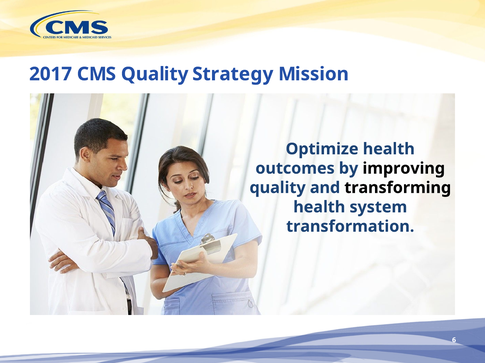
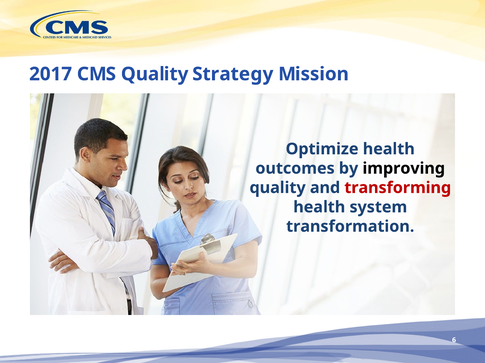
transforming colour: black -> red
